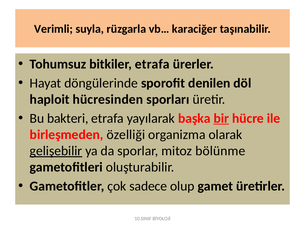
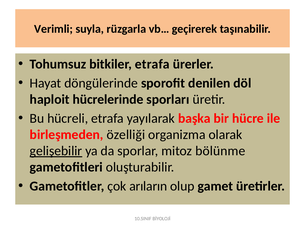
karaciğer: karaciğer -> geçirerek
hücresinden: hücresinden -> hücrelerinde
bakteri: bakteri -> hücreli
bir underline: present -> none
sadece: sadece -> arıların
